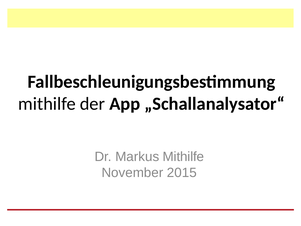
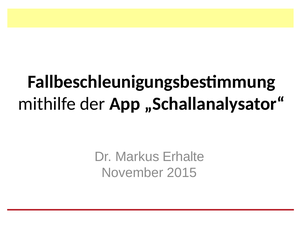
Markus Mithilfe: Mithilfe -> Erhalte
